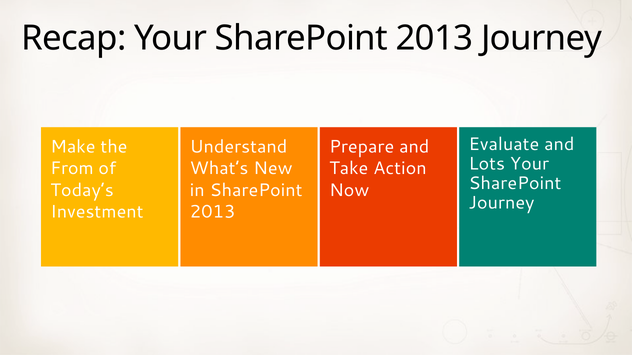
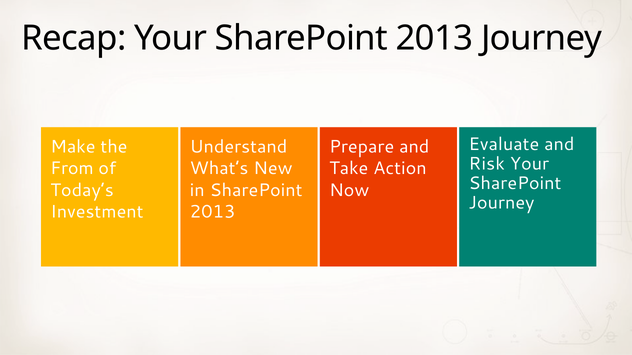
Lots: Lots -> Risk
